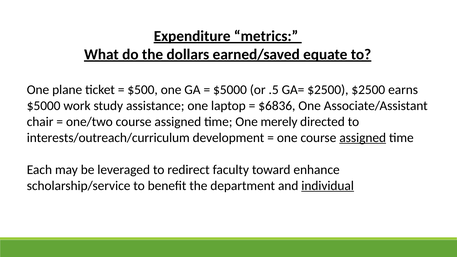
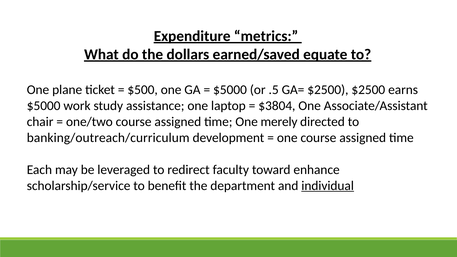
$6836: $6836 -> $3804
interests/outreach/curriculum: interests/outreach/curriculum -> banking/outreach/curriculum
assigned at (363, 138) underline: present -> none
